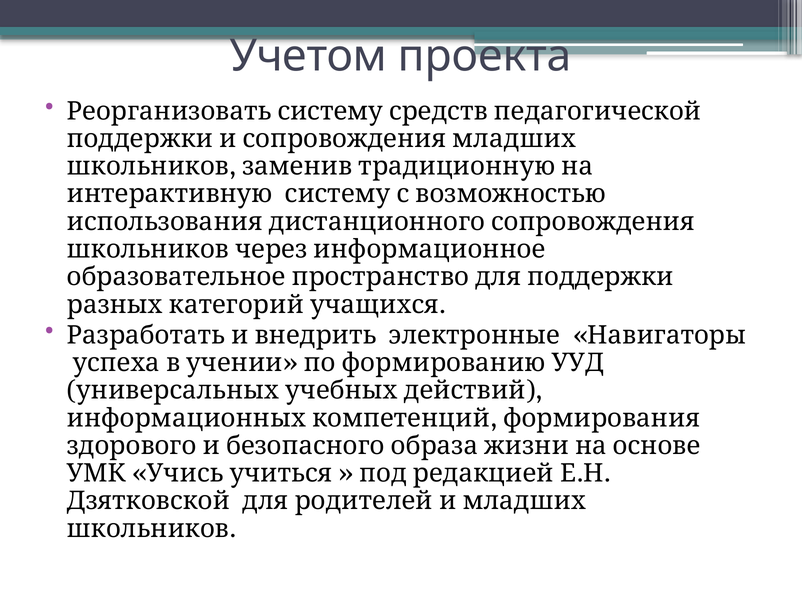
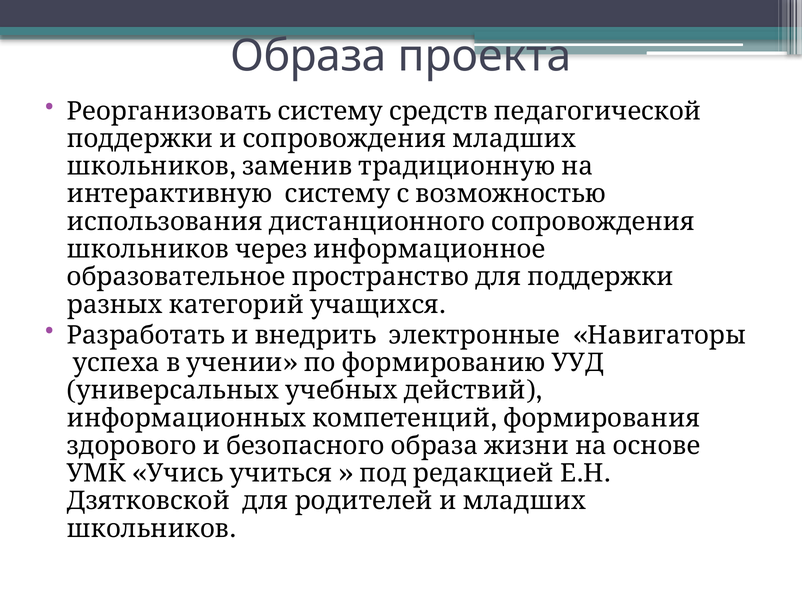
Учетом: Учетом -> Образа
